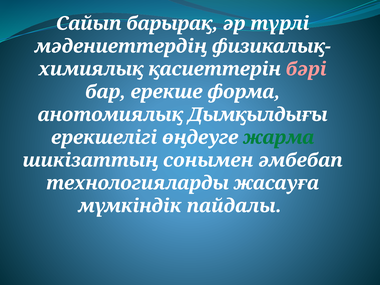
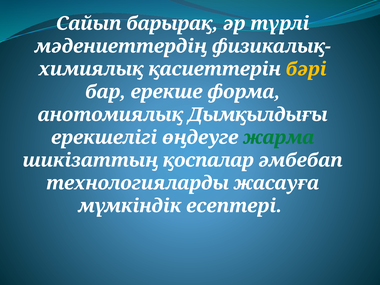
бәрi colour: pink -> yellow
сонымен: сонымен -> қоспалар
пайдалы: пайдалы -> есептерi
